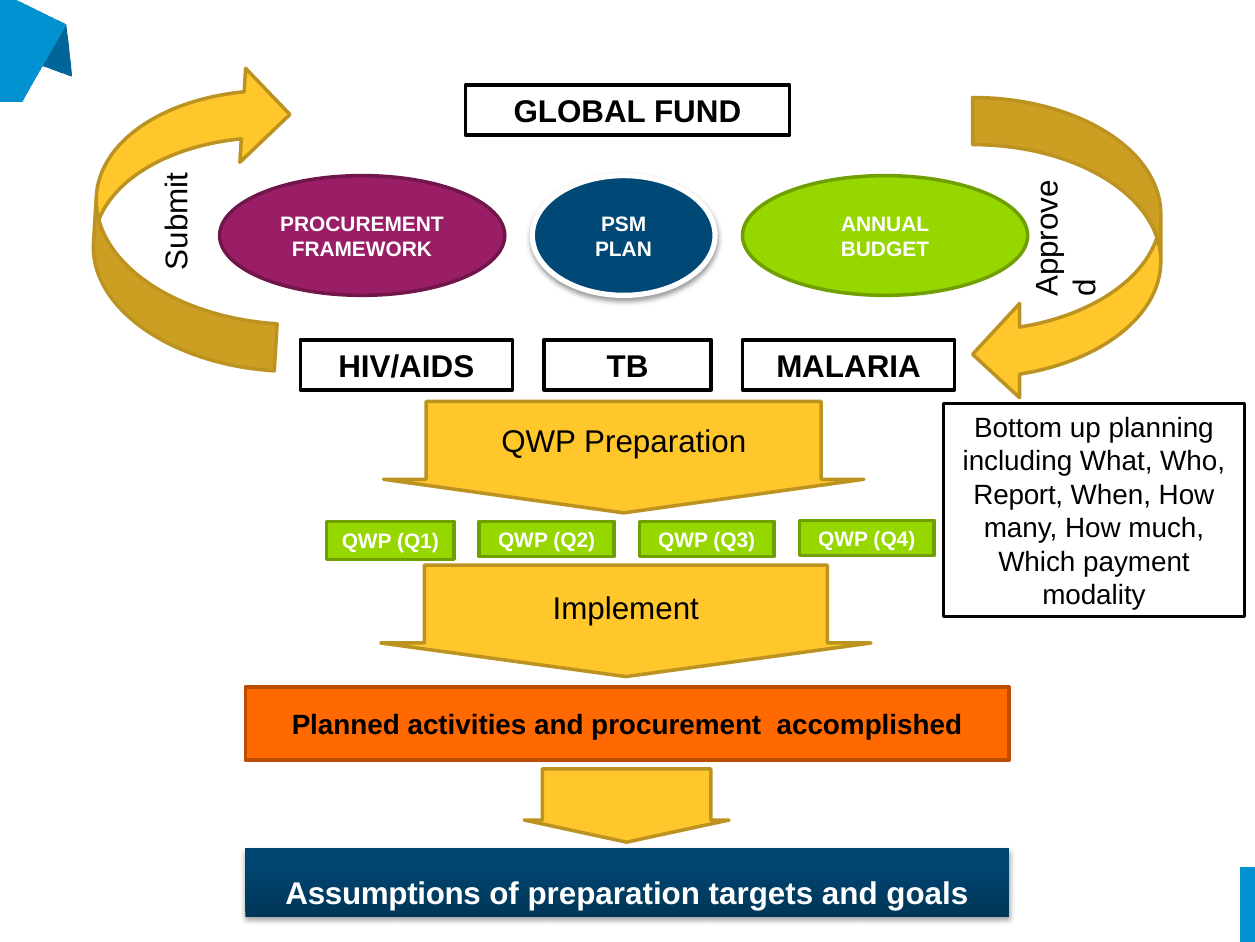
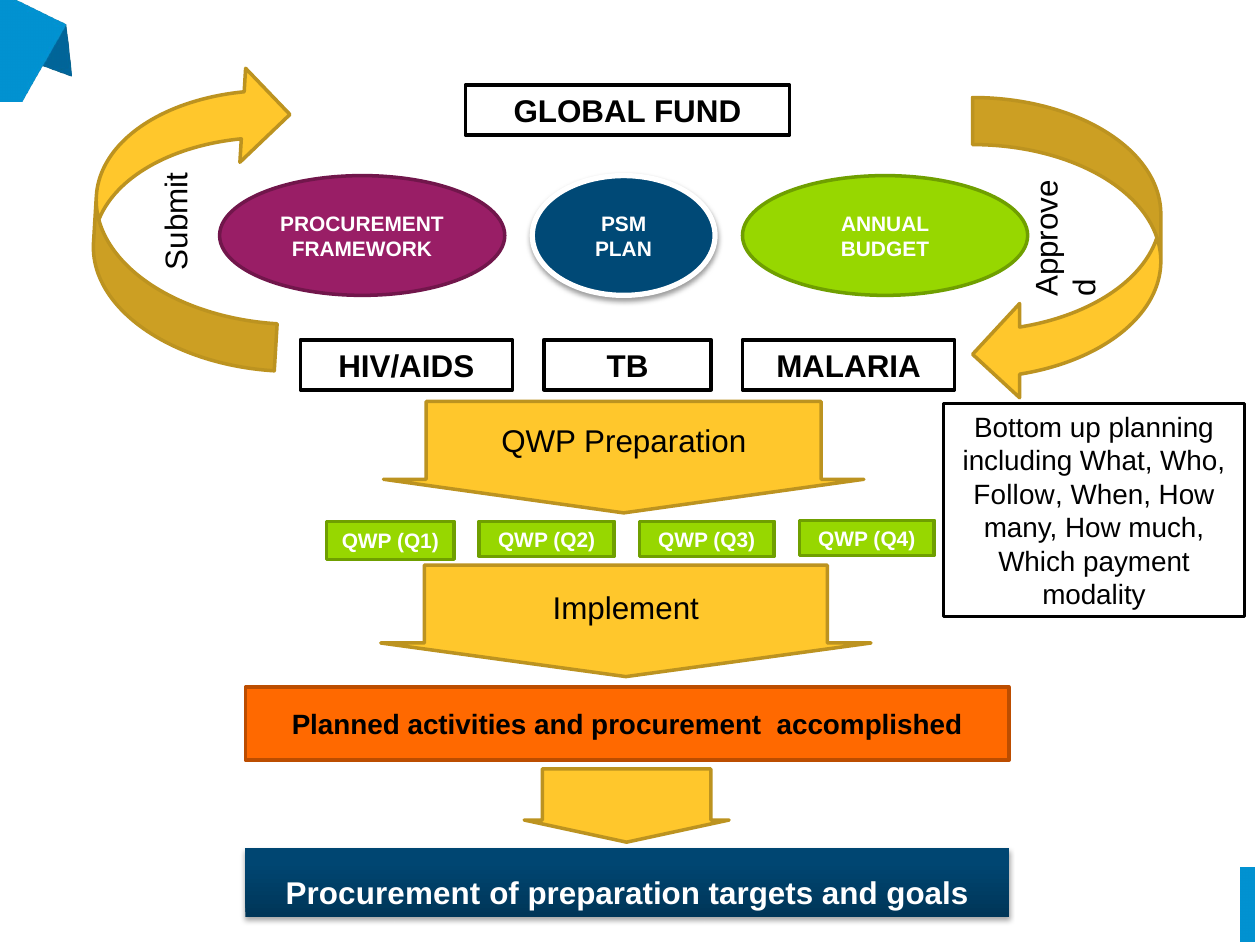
Report: Report -> Follow
Assumptions at (383, 893): Assumptions -> Procurement
